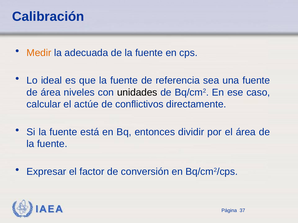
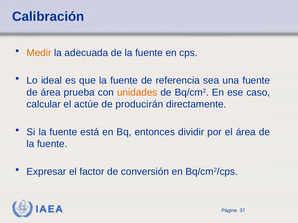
niveles: niveles -> prueba
unidades colour: black -> orange
conflictivos: conflictivos -> producirán
